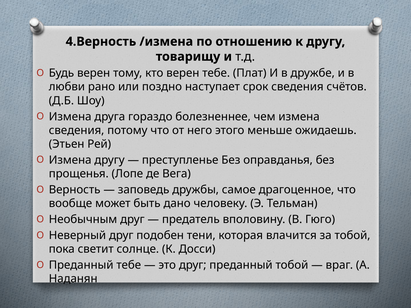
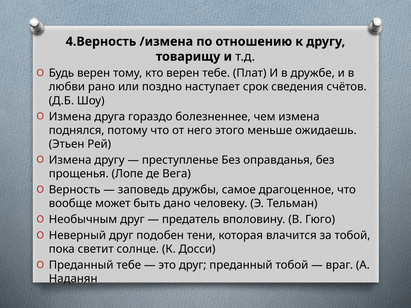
сведения at (77, 130): сведения -> поднялся
